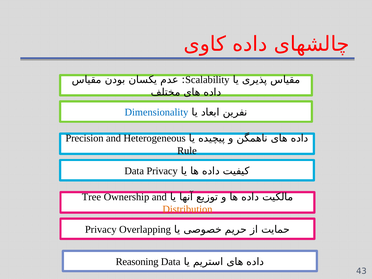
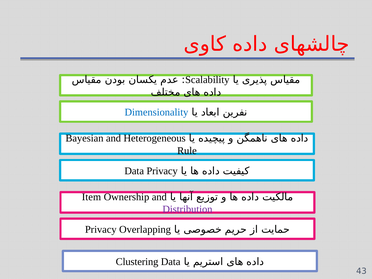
Precision: Precision -> Bayesian
Tree: Tree -> Item
Distribution colour: orange -> purple
Reasoning: Reasoning -> Clustering
